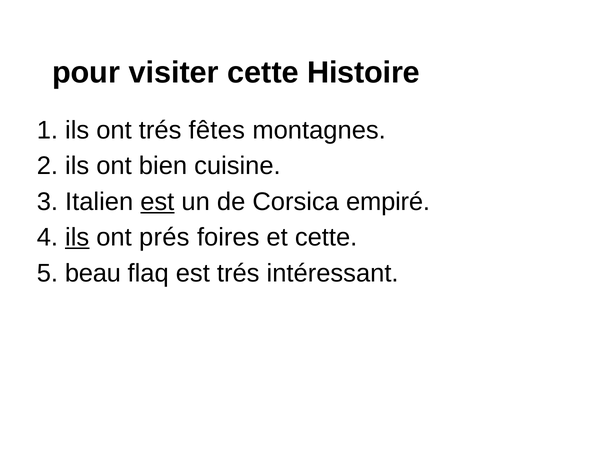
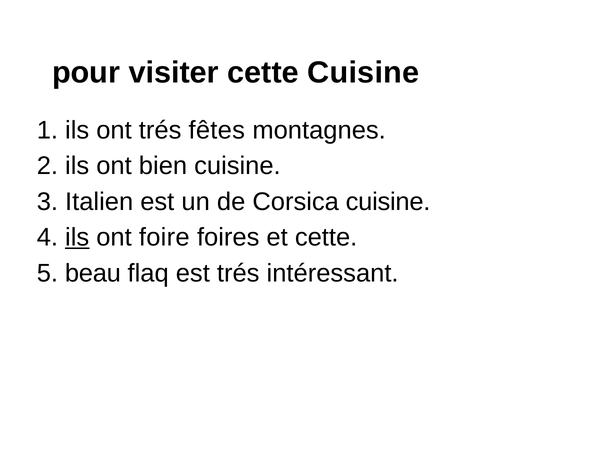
cette Histoire: Histoire -> Cuisine
est at (157, 202) underline: present -> none
Corsica empiré: empiré -> cuisine
prés: prés -> foire
